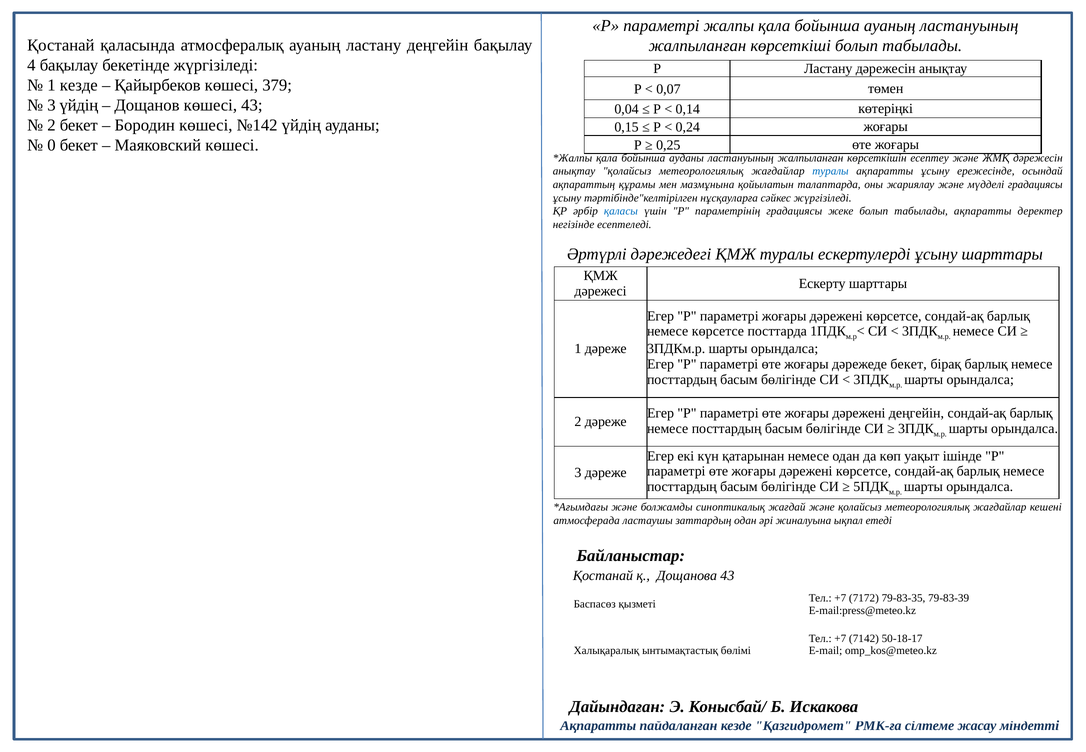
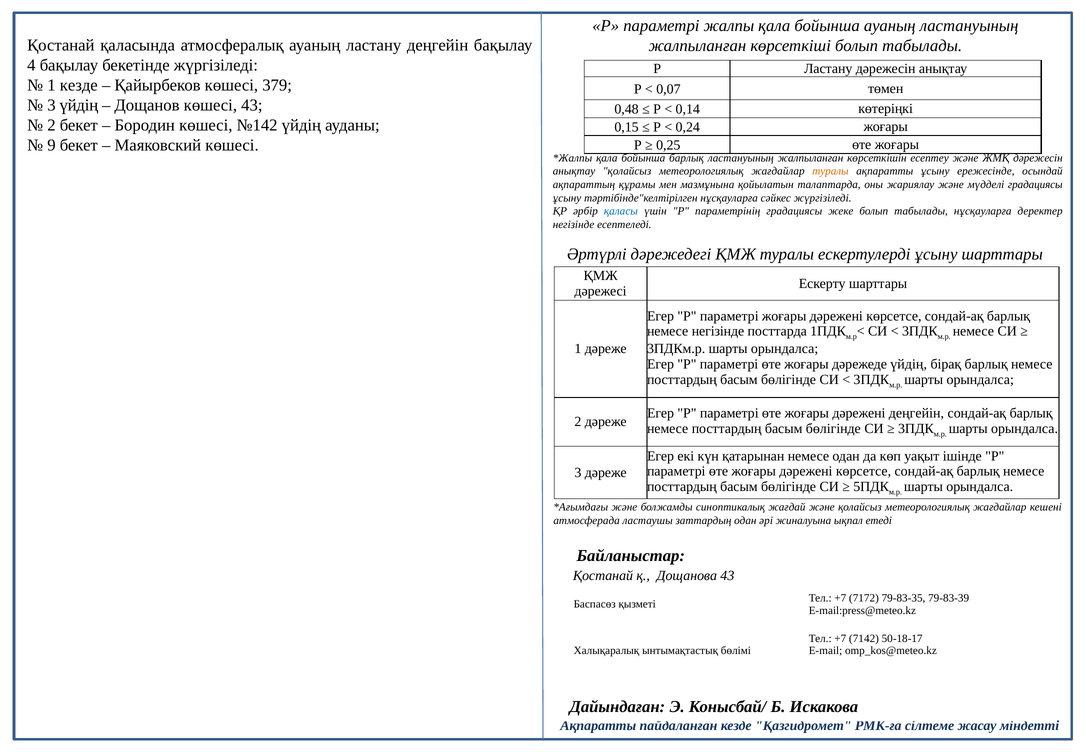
0,04: 0,04 -> 0,48
0: 0 -> 9
бойынша ауданы: ауданы -> барлық
туралы at (830, 171) colour: blue -> orange
табылады ақпаратты: ақпаратты -> нұсқауларға
немесе көрсетсе: көрсетсе -> негізінде
дәрежеде бекет: бекет -> үйдің
